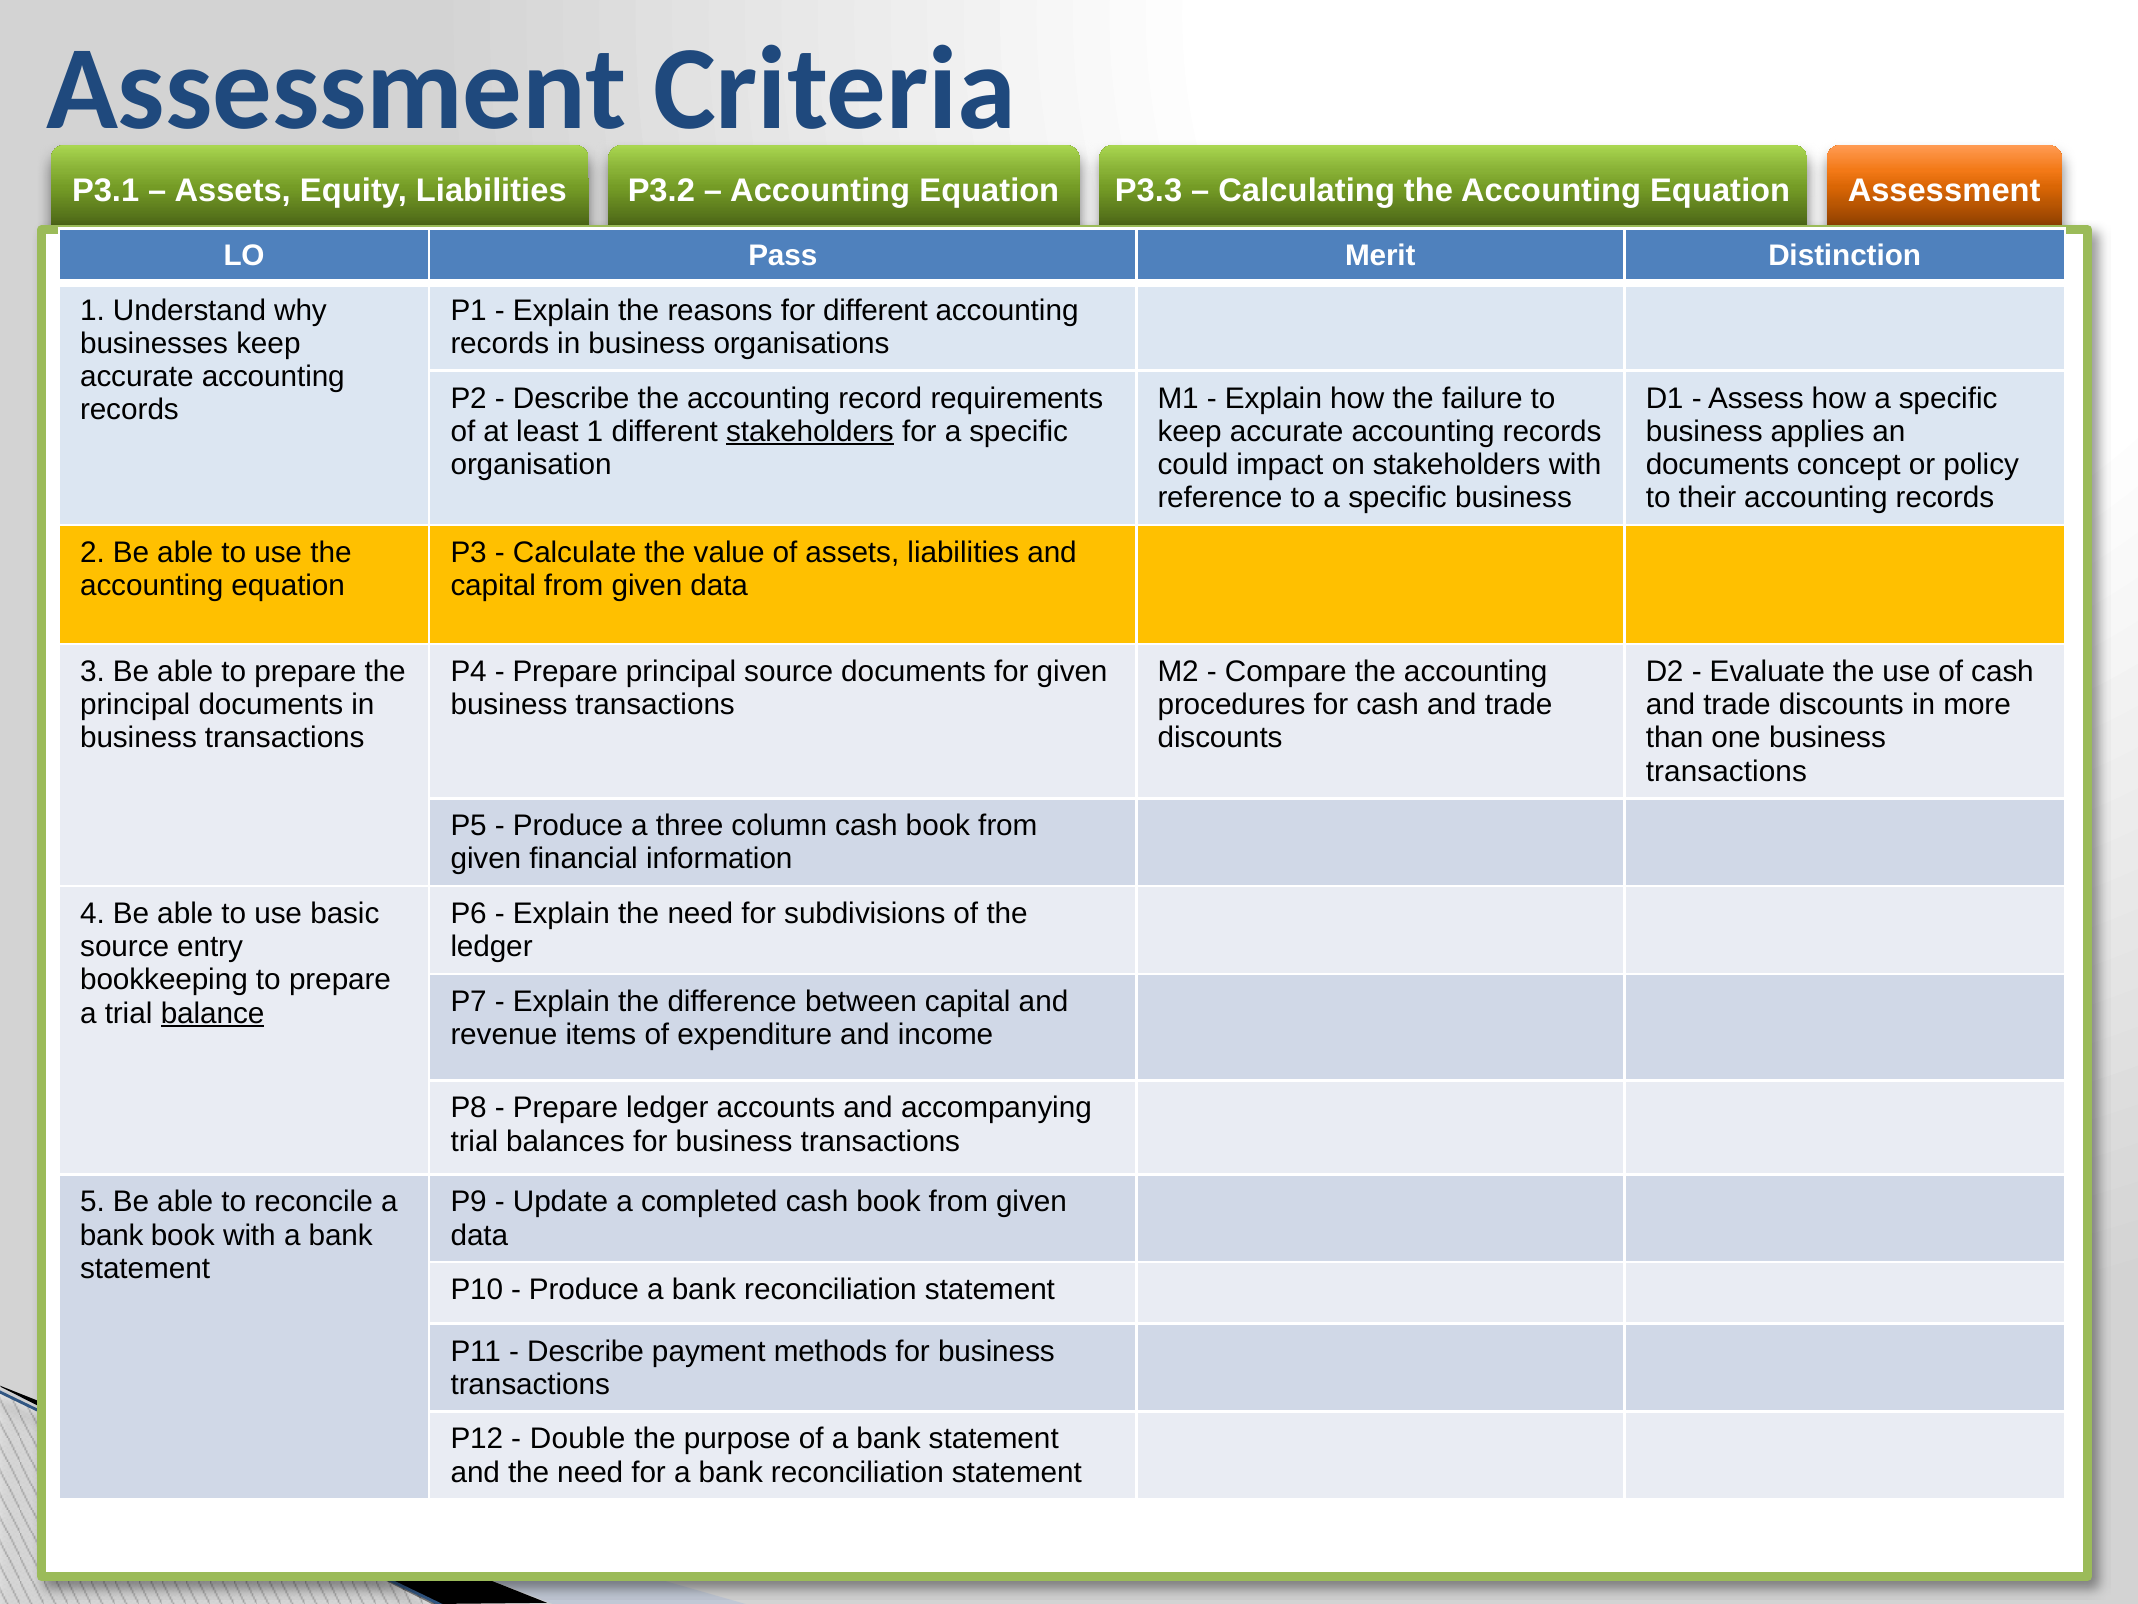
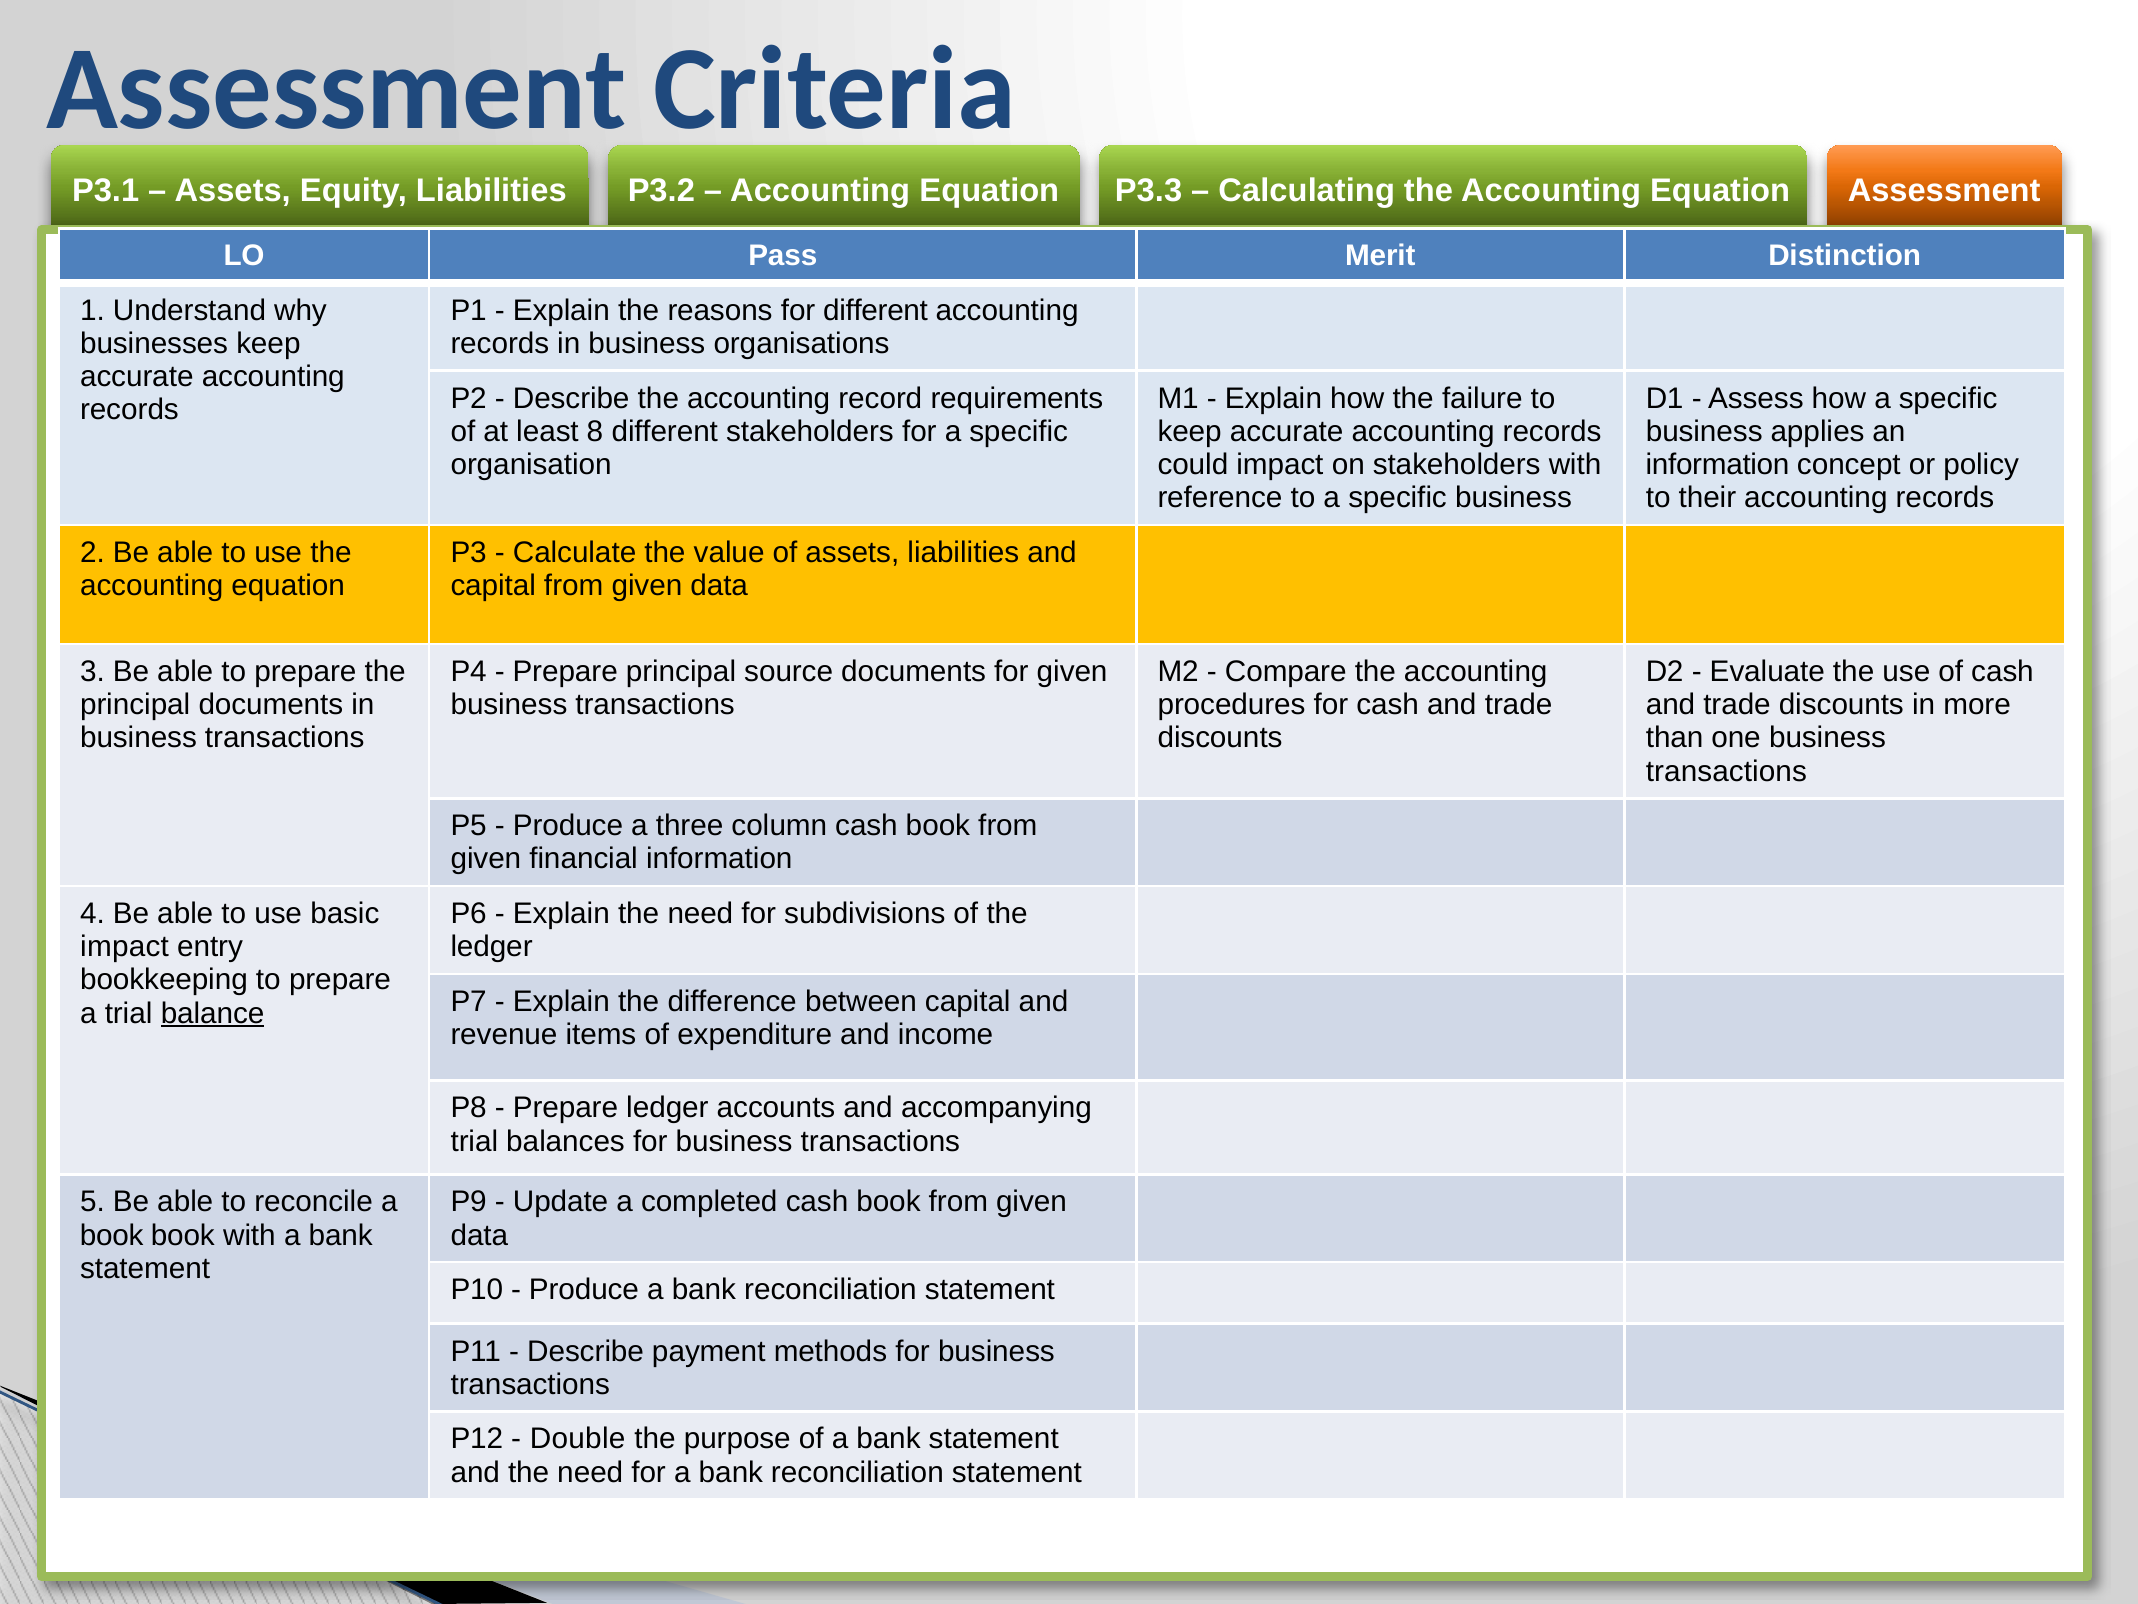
least 1: 1 -> 8
stakeholders at (810, 431) underline: present -> none
documents at (1717, 465): documents -> information
source at (125, 947): source -> impact
bank at (112, 1235): bank -> book
